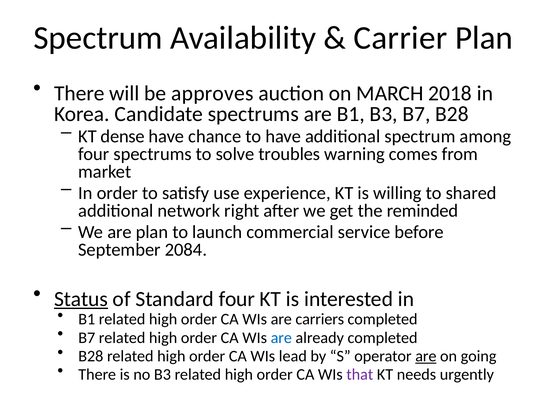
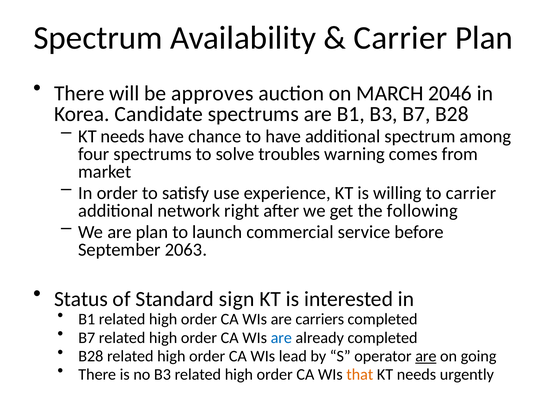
2018: 2018 -> 2046
dense at (123, 136): dense -> needs
to shared: shared -> carrier
reminded: reminded -> following
2084: 2084 -> 2063
Status underline: present -> none
Standard four: four -> sign
that colour: purple -> orange
